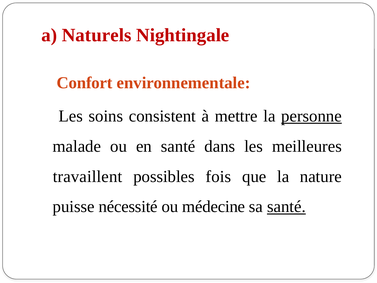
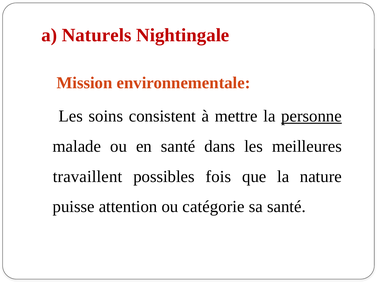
Confort: Confort -> Mission
nécessité: nécessité -> attention
médecine: médecine -> catégorie
santé at (286, 207) underline: present -> none
